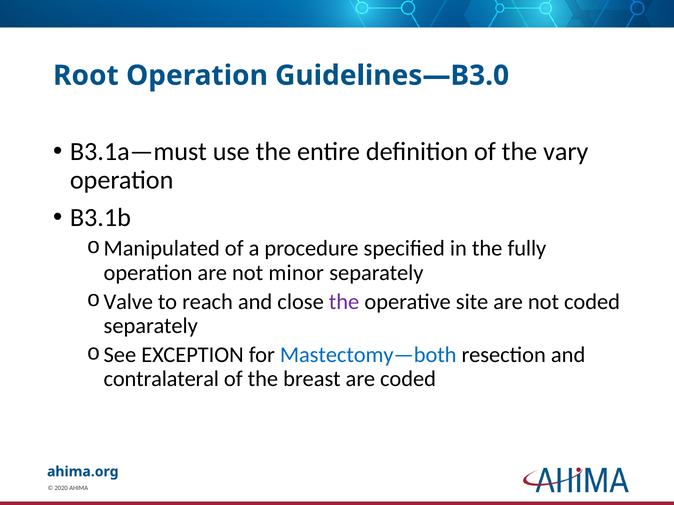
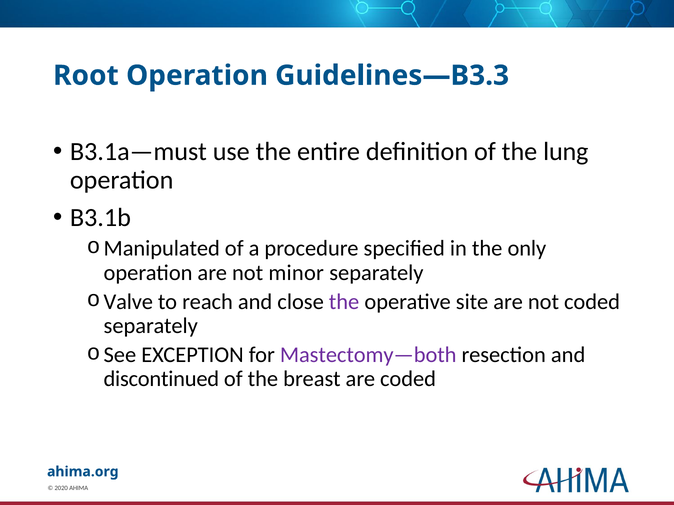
Guidelines—B3.0: Guidelines—B3.0 -> Guidelines—B3.3
vary: vary -> lung
fully: fully -> only
Mastectomy—both colour: blue -> purple
contralateral: contralateral -> discontinued
